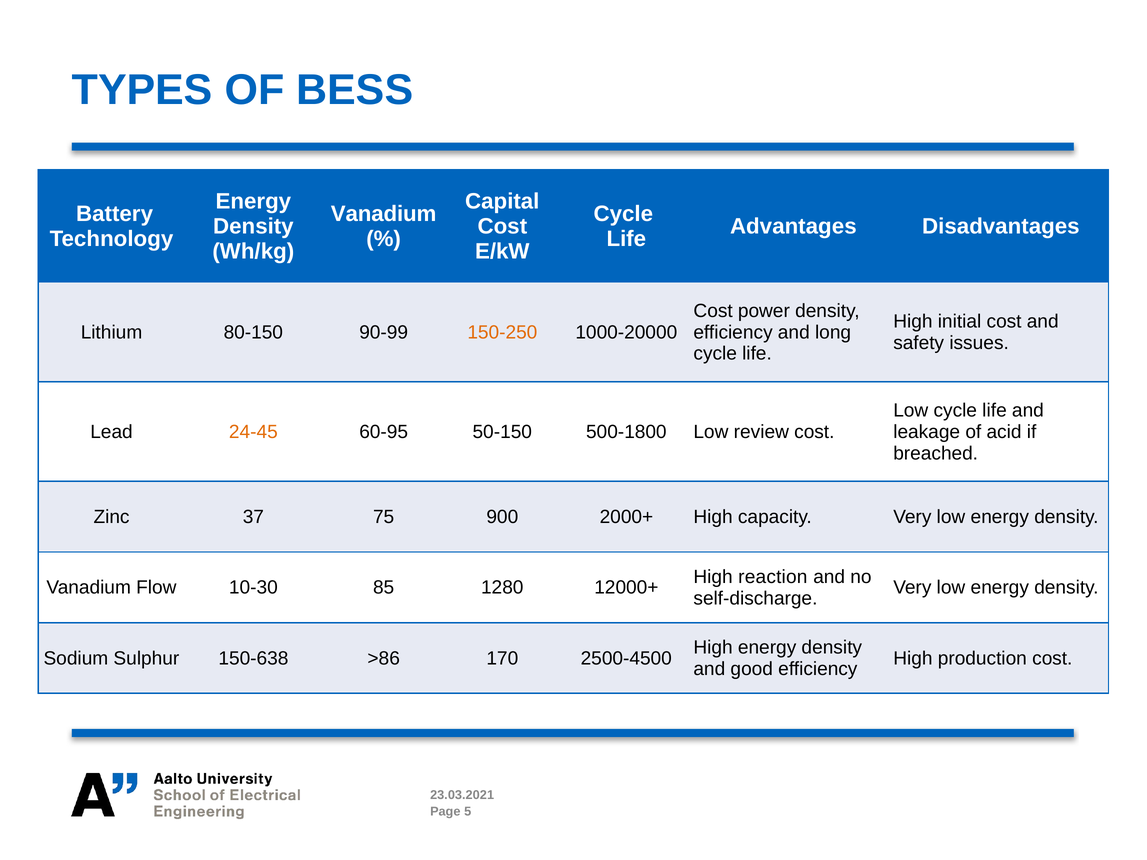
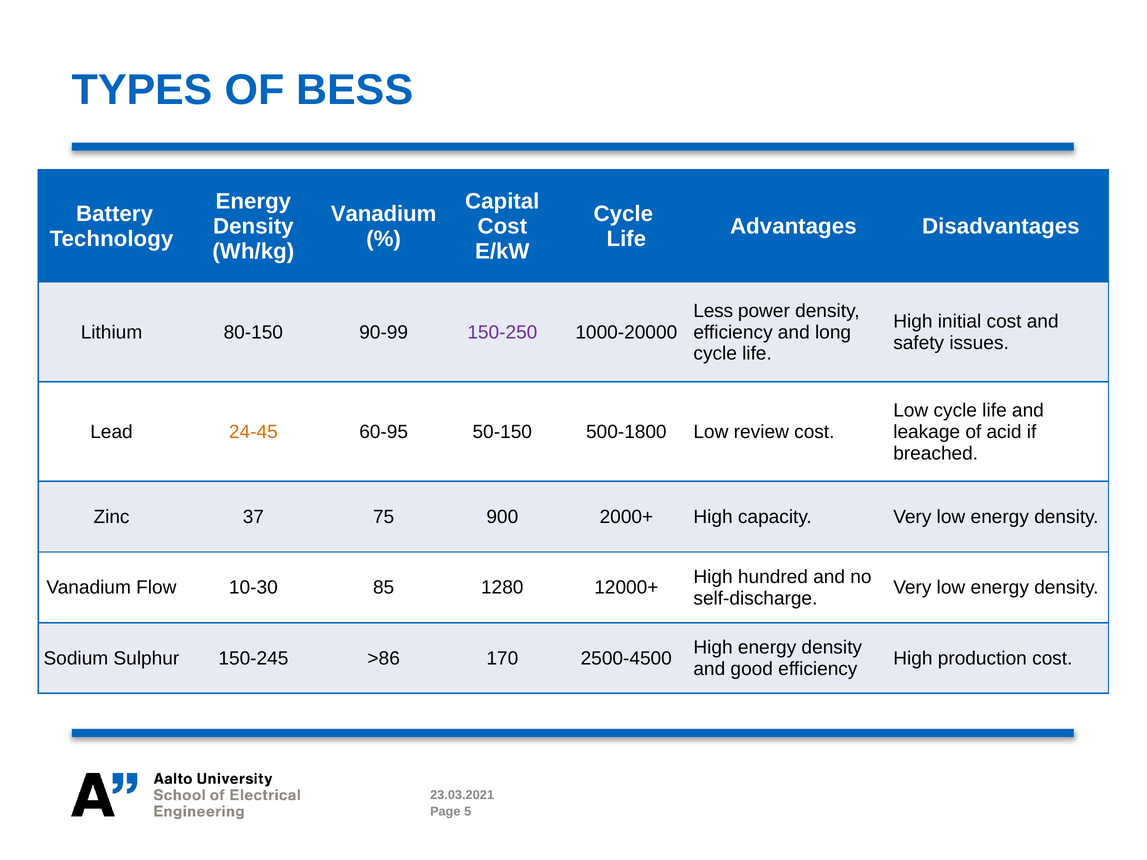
Cost at (713, 311): Cost -> Less
150-250 colour: orange -> purple
reaction: reaction -> hundred
150-638: 150-638 -> 150-245
